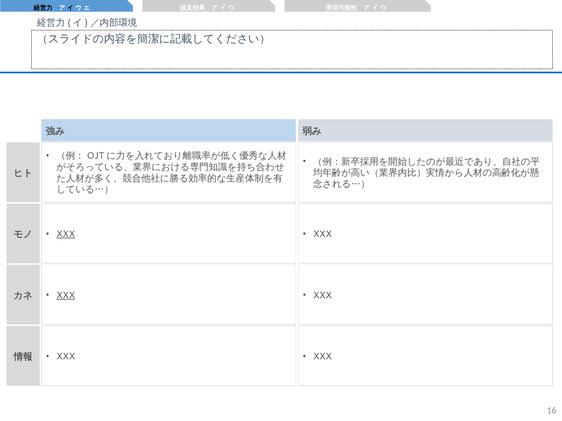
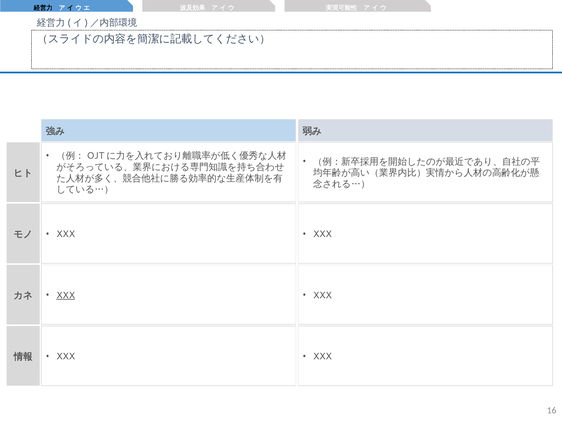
XXX at (66, 234) underline: present -> none
